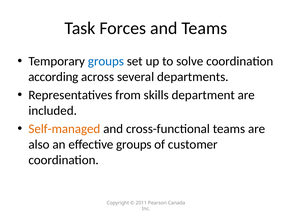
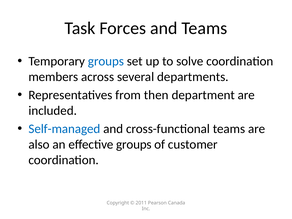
according: according -> members
skills: skills -> then
Self-managed colour: orange -> blue
